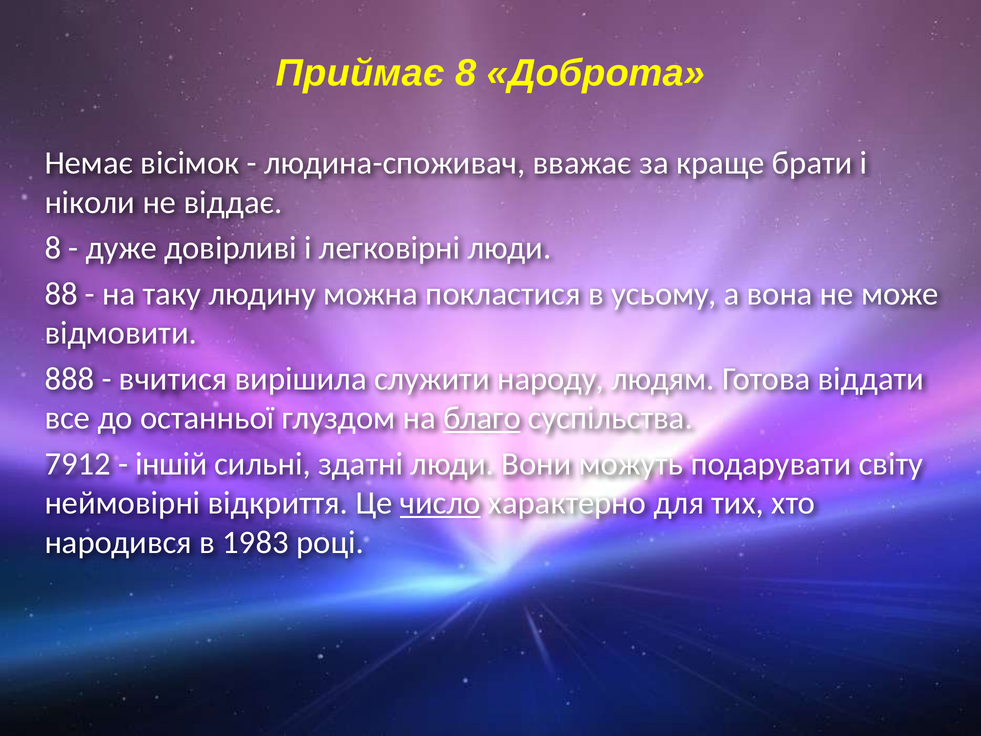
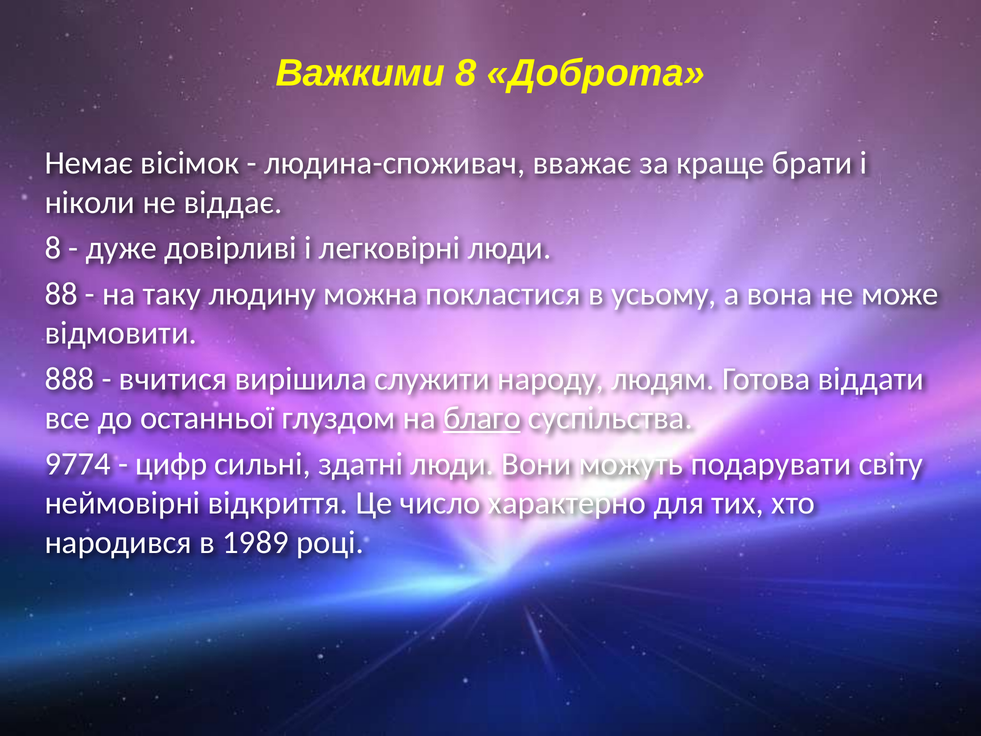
Приймає: Приймає -> Важкими
7912: 7912 -> 9774
іншій: іншій -> цифр
число underline: present -> none
1983: 1983 -> 1989
